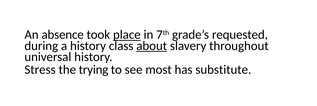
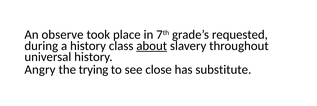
absence: absence -> observe
place underline: present -> none
Stress: Stress -> Angry
most: most -> close
